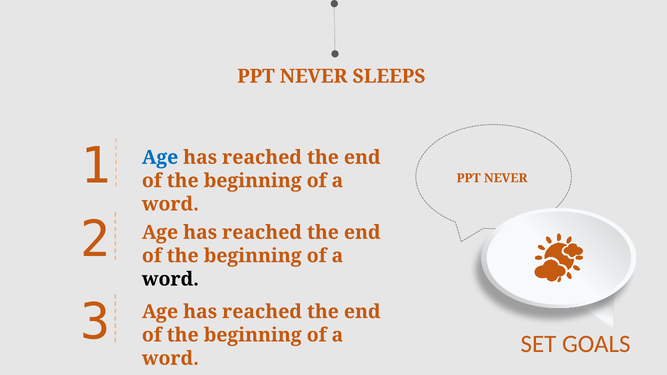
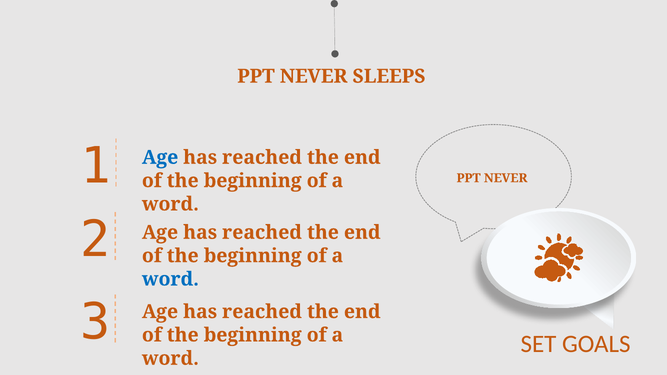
word at (170, 279) colour: black -> blue
